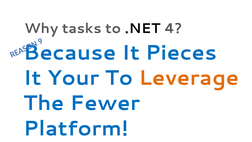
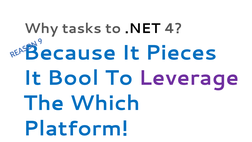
Your: Your -> Bool
Leverage colour: orange -> purple
Fewer: Fewer -> Which
